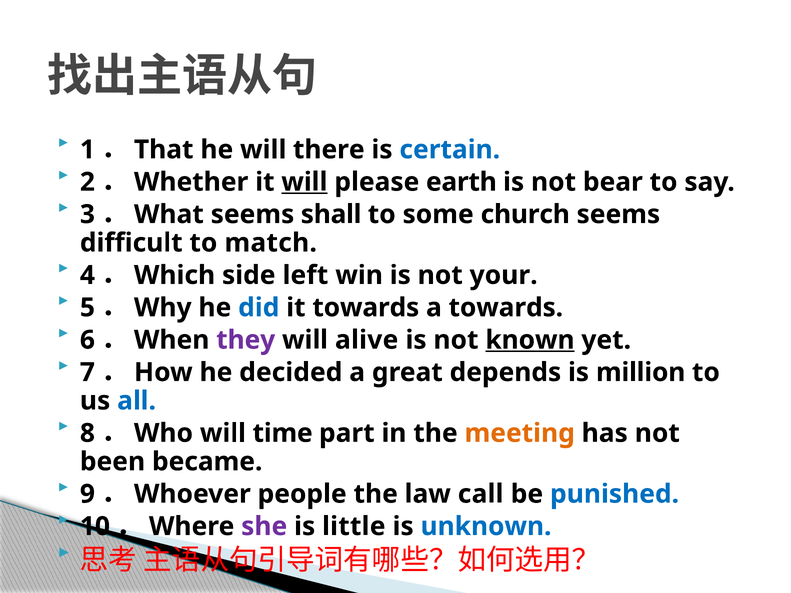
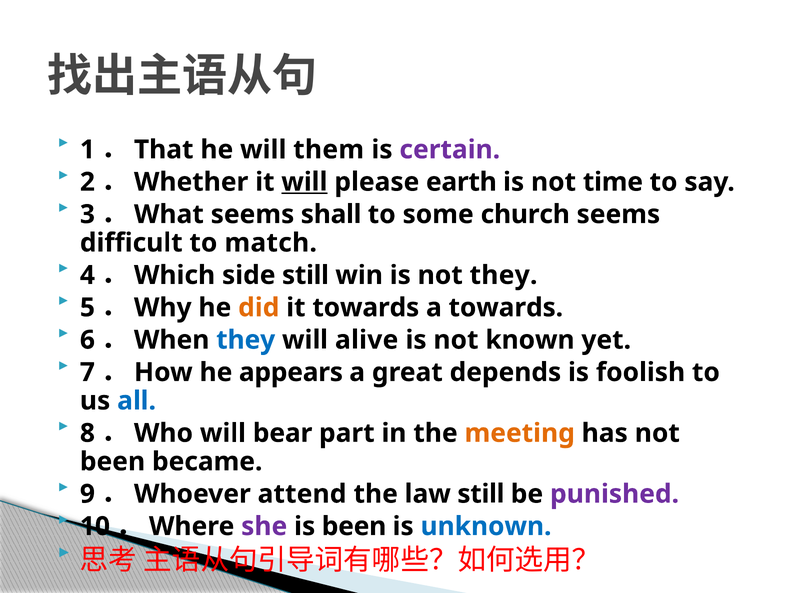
there: there -> them
certain colour: blue -> purple
bear: bear -> time
side left: left -> still
not your: your -> they
did colour: blue -> orange
they at (246, 340) colour: purple -> blue
known underline: present -> none
decided: decided -> appears
million: million -> foolish
time: time -> bear
people: people -> attend
law call: call -> still
punished colour: blue -> purple
is little: little -> been
